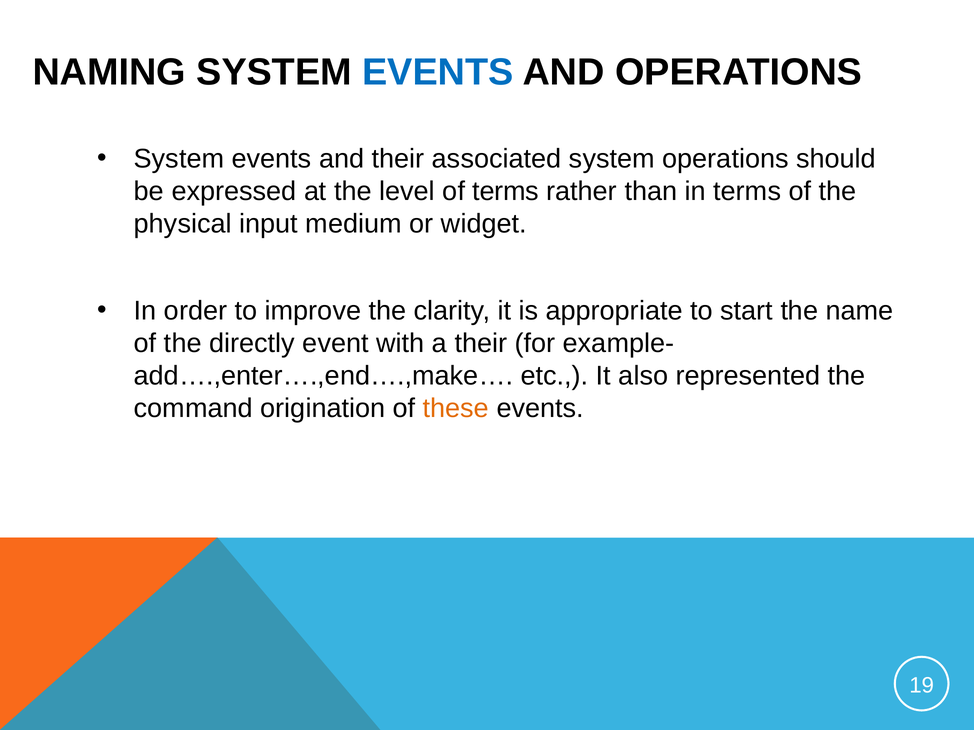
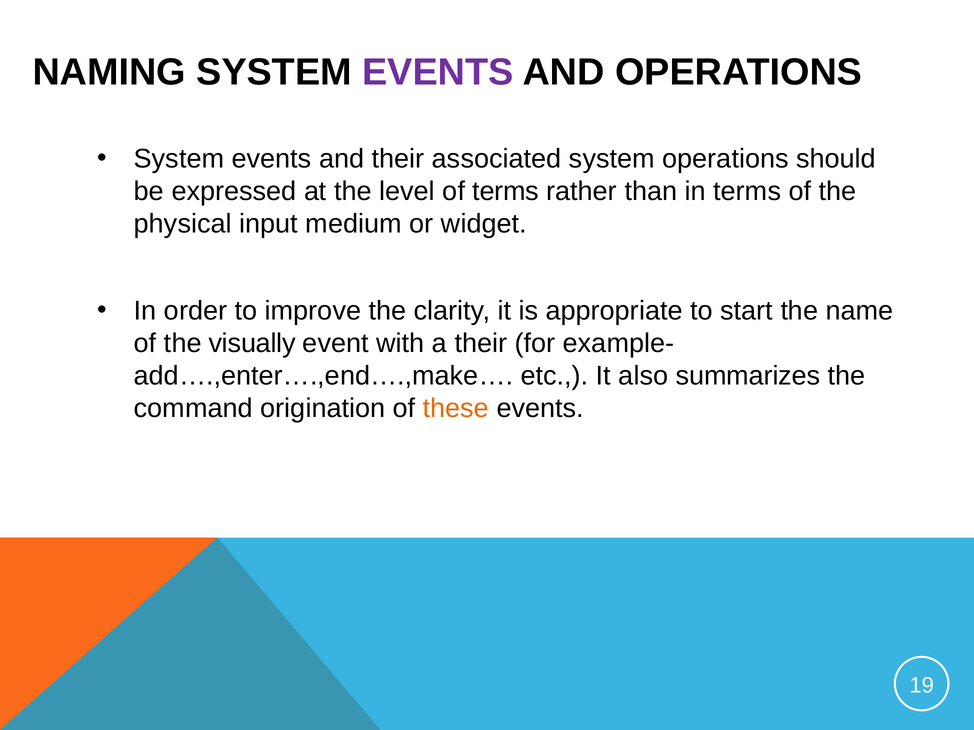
EVENTS at (438, 72) colour: blue -> purple
directly: directly -> visually
represented: represented -> summarizes
